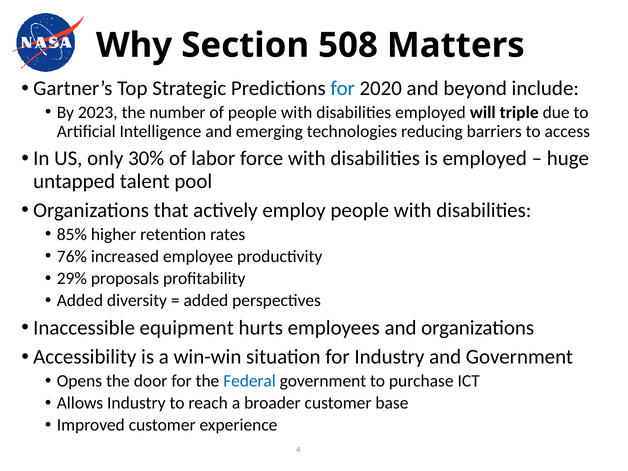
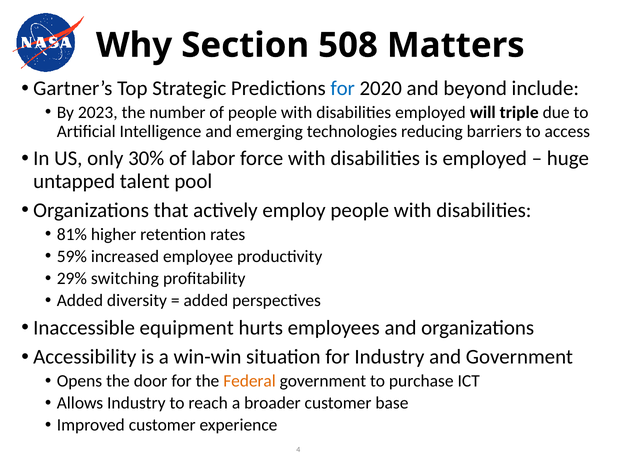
85%: 85% -> 81%
76%: 76% -> 59%
proposals: proposals -> switching
Federal colour: blue -> orange
